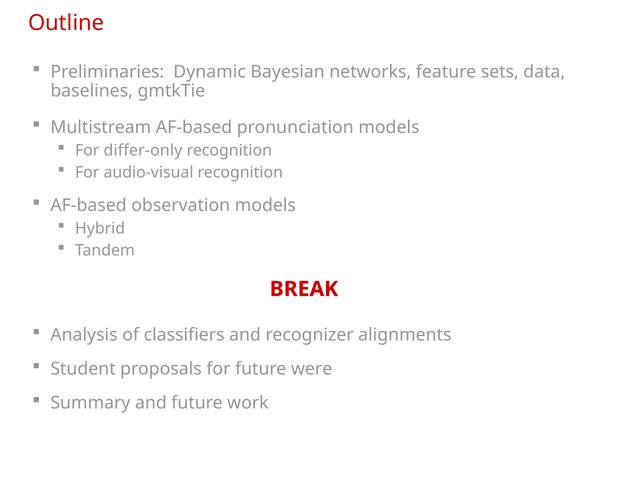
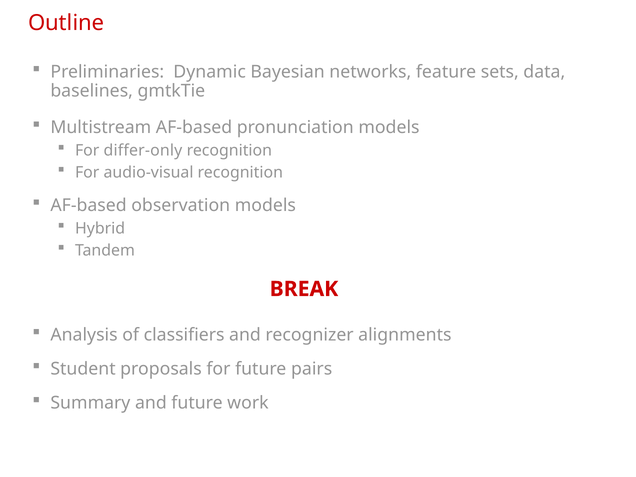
were: were -> pairs
